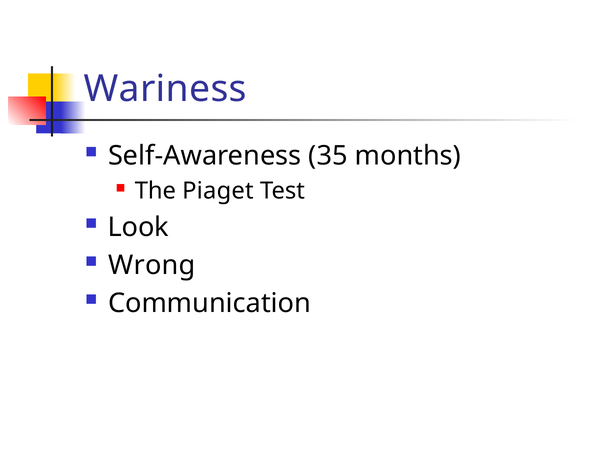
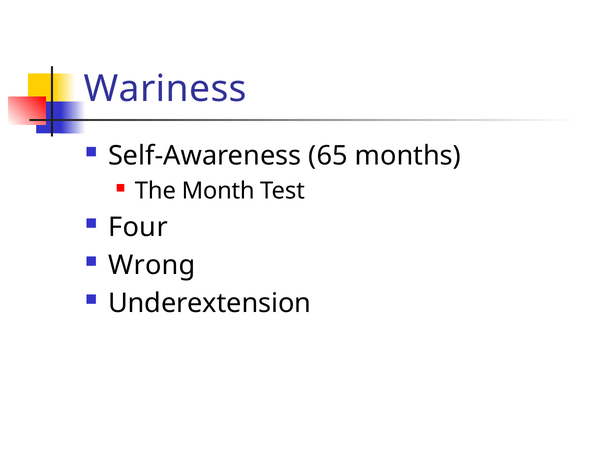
35: 35 -> 65
Piaget: Piaget -> Month
Look: Look -> Four
Communication: Communication -> Underextension
